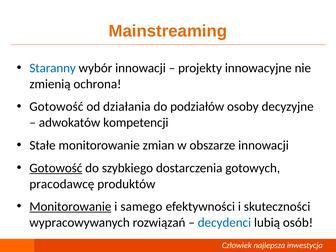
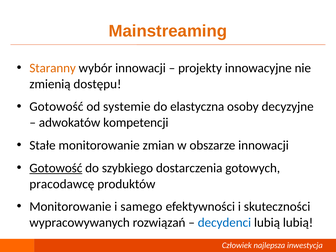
Staranny colour: blue -> orange
ochrona: ochrona -> dostępu
działania: działania -> systemie
podziałów: podziałów -> elastyczna
Monitorowanie at (70, 207) underline: present -> none
lubią osób: osób -> lubią
